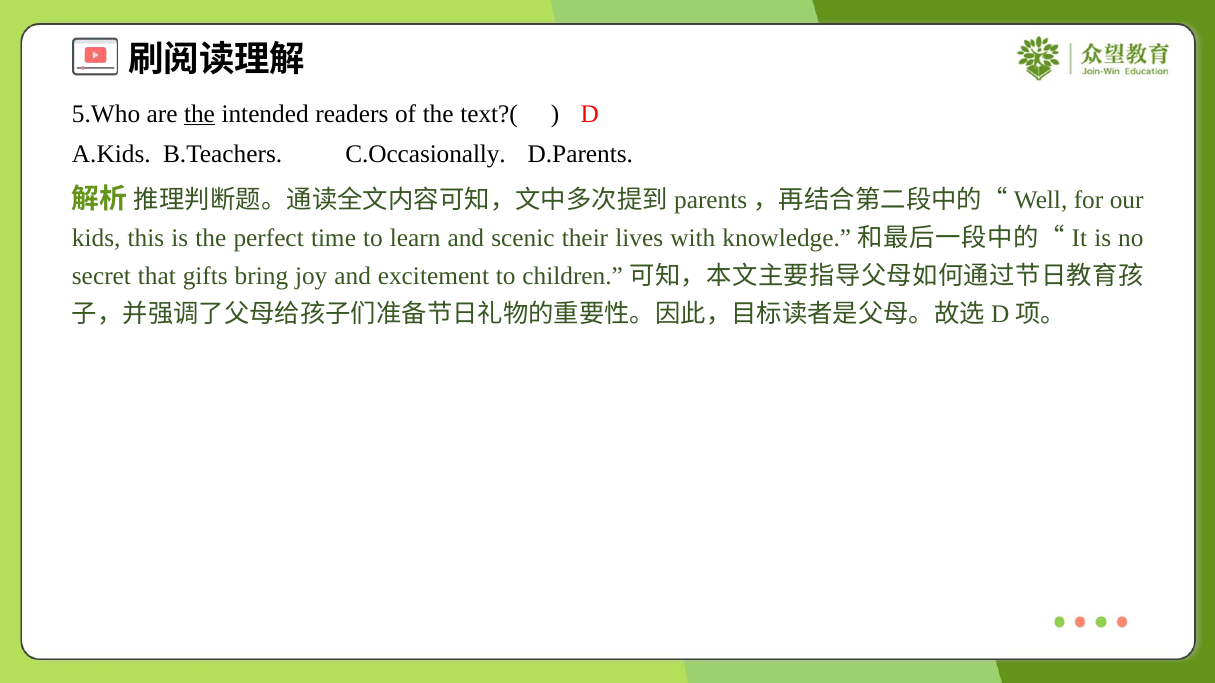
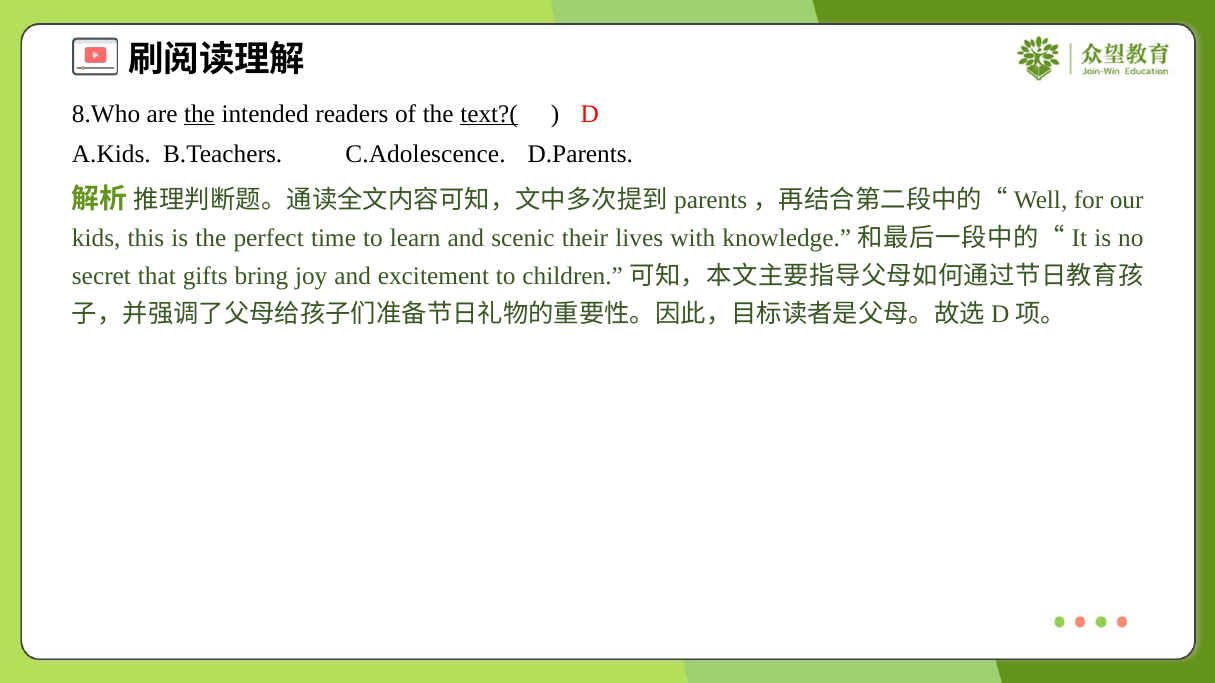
5.Who: 5.Who -> 8.Who
text?( underline: none -> present
C.Occasionally: C.Occasionally -> C.Adolescence
